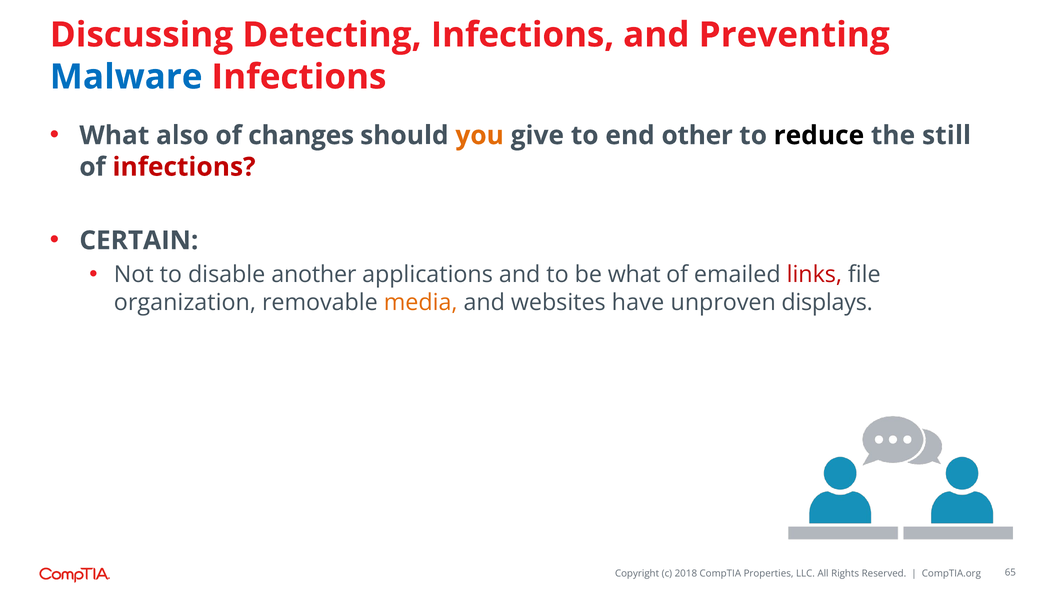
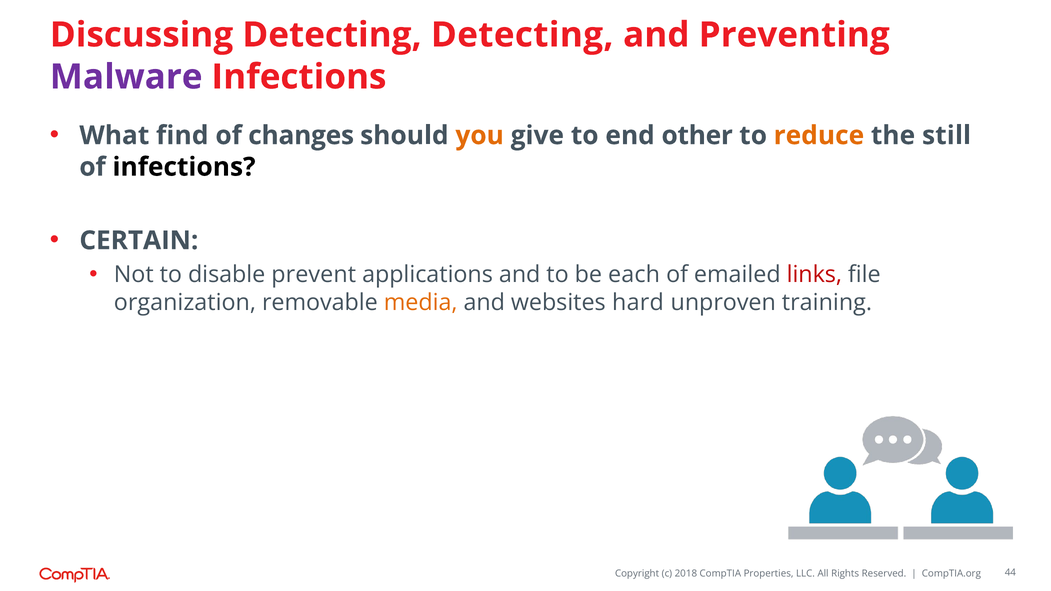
Detecting Infections: Infections -> Detecting
Malware colour: blue -> purple
also: also -> find
reduce colour: black -> orange
infections at (184, 167) colour: red -> black
another: another -> prevent
be what: what -> each
have: have -> hard
displays: displays -> training
65: 65 -> 44
